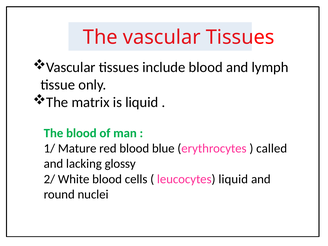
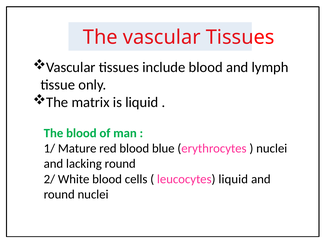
called at (272, 148): called -> nuclei
lacking glossy: glossy -> round
